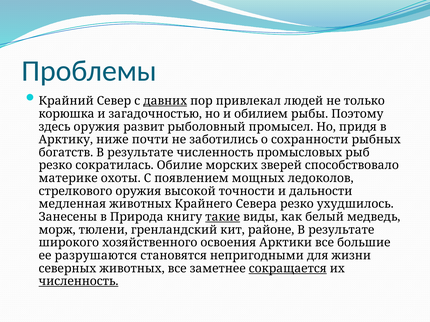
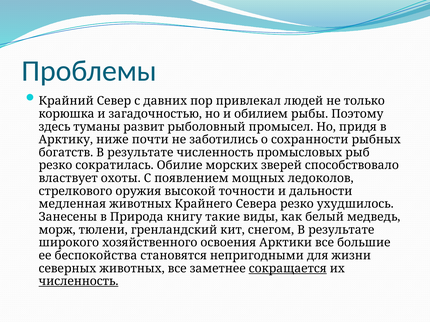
давних underline: present -> none
здесь оружия: оружия -> туманы
материке: материке -> властвует
такие underline: present -> none
районе: районе -> снегом
разрушаются: разрушаются -> беспокойства
